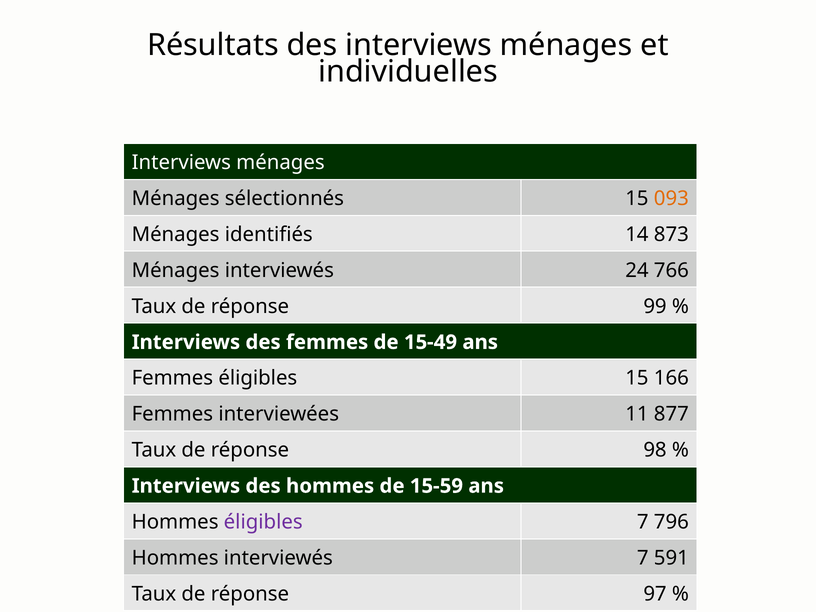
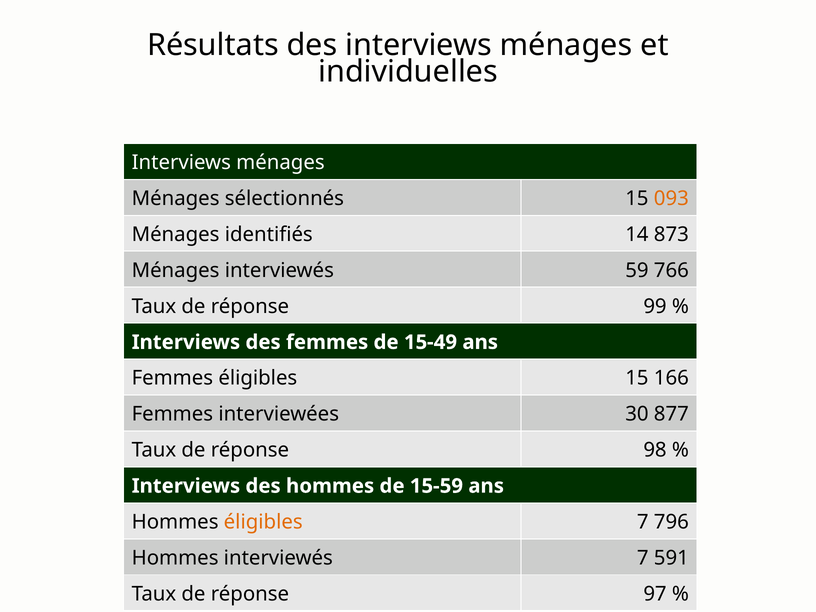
24: 24 -> 59
11: 11 -> 30
éligibles at (263, 522) colour: purple -> orange
